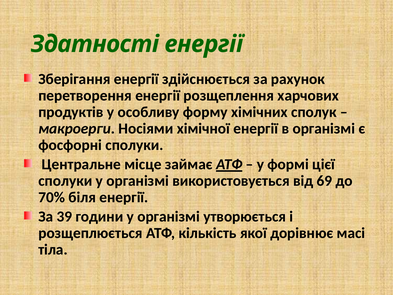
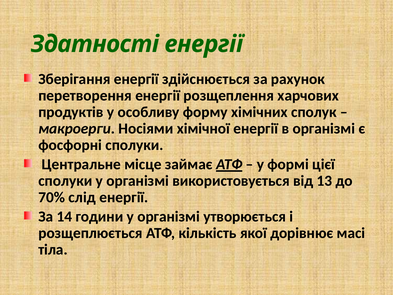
69: 69 -> 13
біля: біля -> слід
39: 39 -> 14
